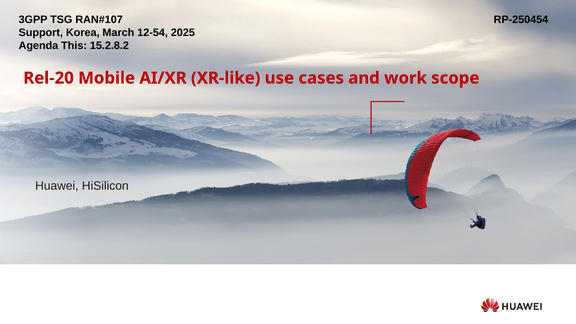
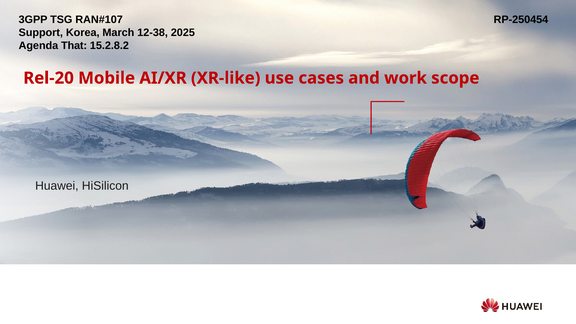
12-54: 12-54 -> 12-38
This: This -> That
